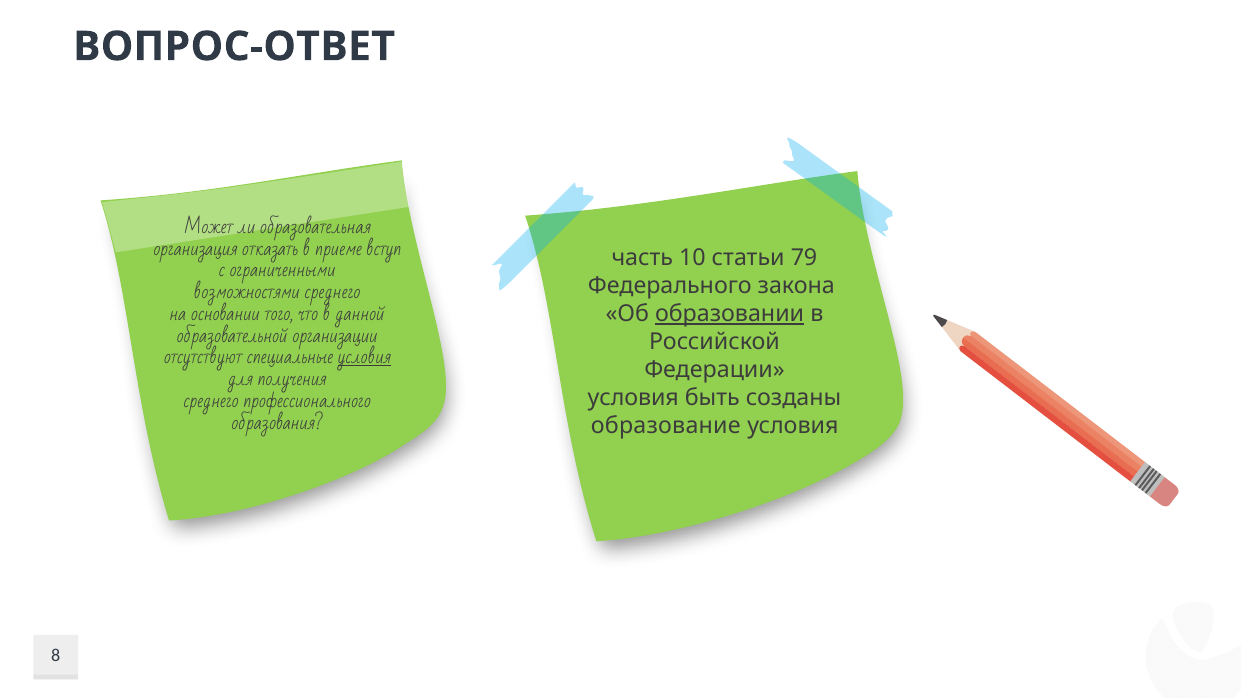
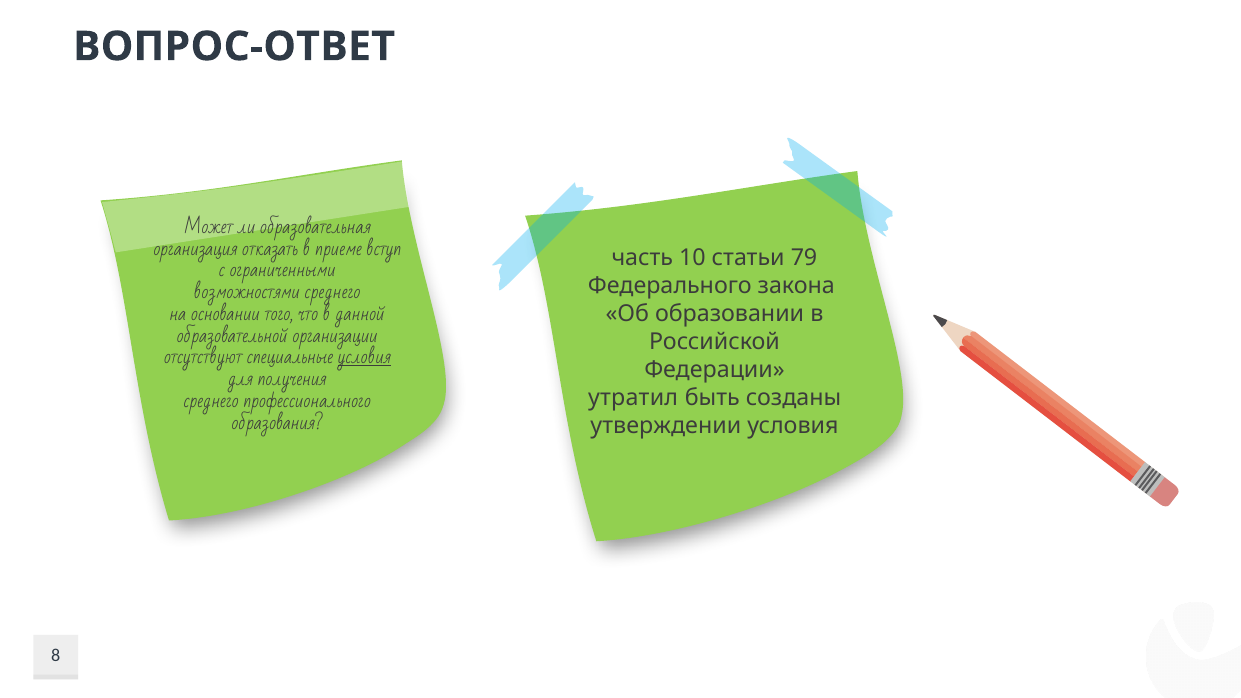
образовании underline: present -> none
условия at (633, 398): условия -> утратил
образование: образование -> утверждении
